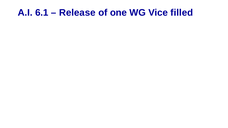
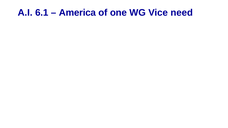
Release: Release -> America
filled: filled -> need
